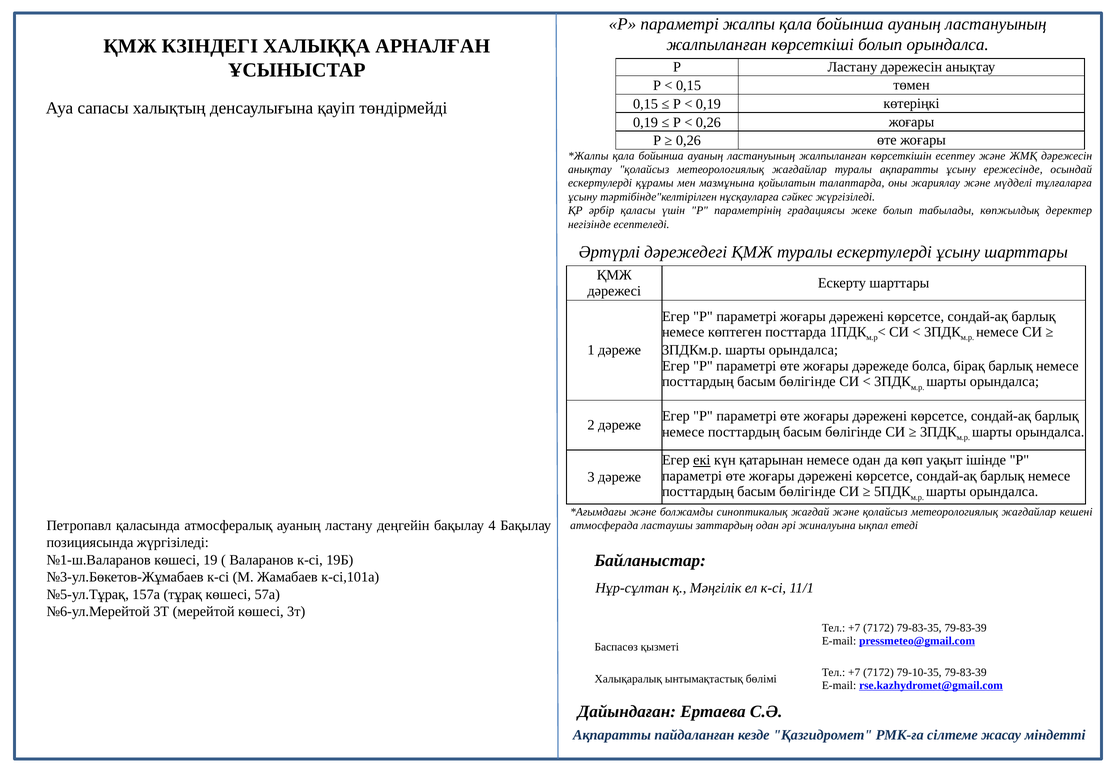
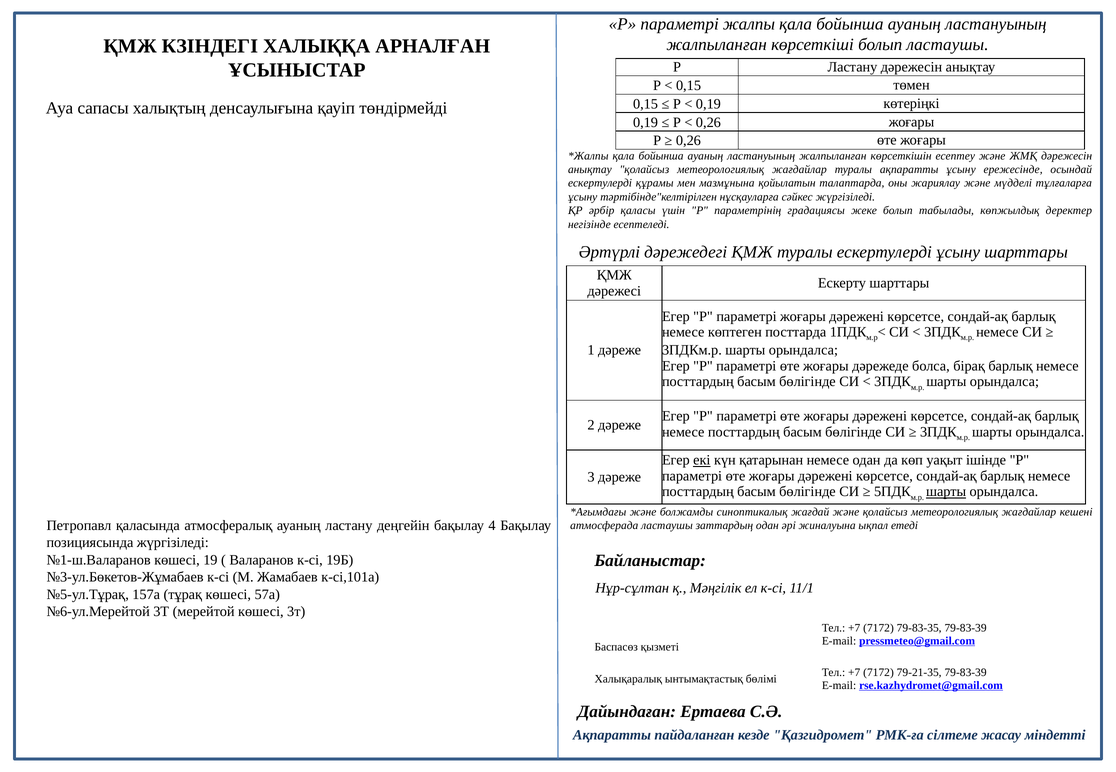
болып орындалса: орындалса -> ластаушы
шарты at (946, 492) underline: none -> present
79-10-35: 79-10-35 -> 79-21-35
